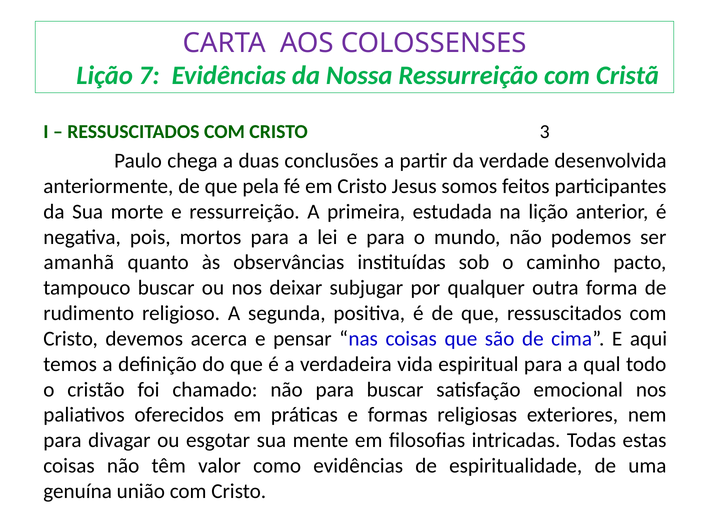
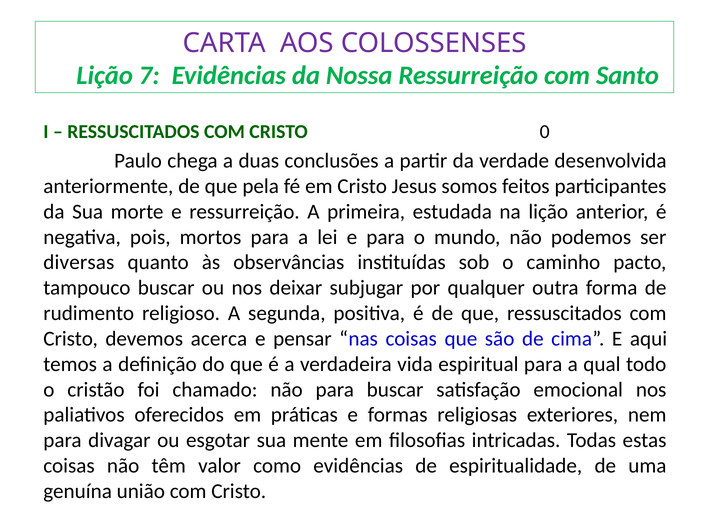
Cristã: Cristã -> Santo
3: 3 -> 0
amanhã: amanhã -> diversas
